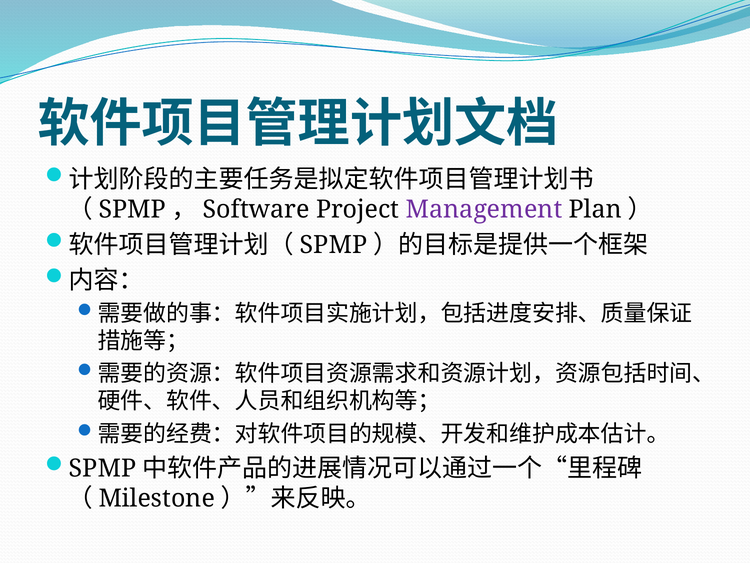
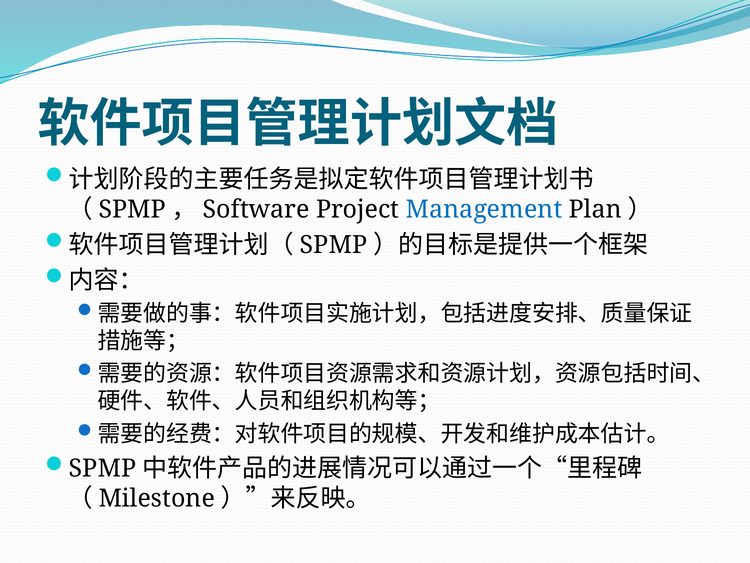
Management colour: purple -> blue
